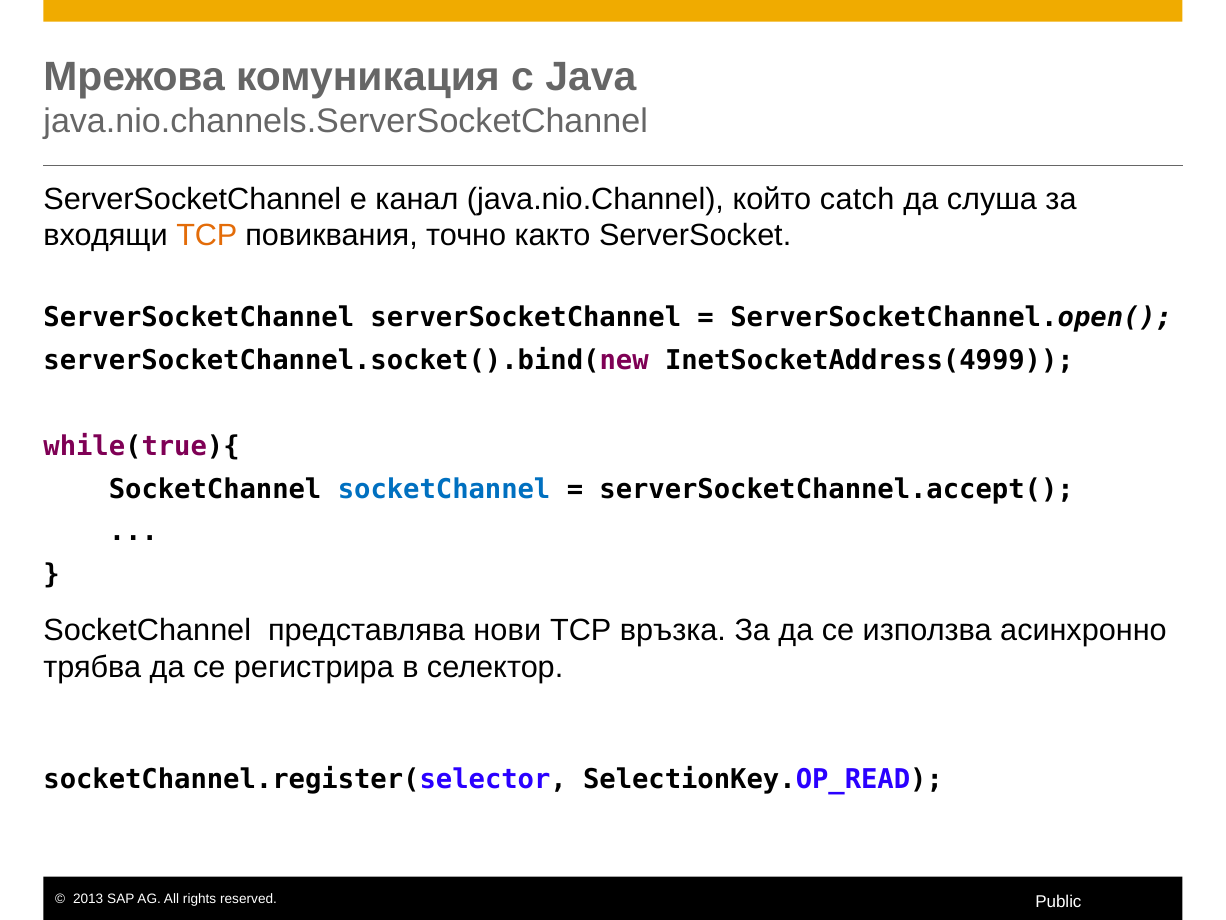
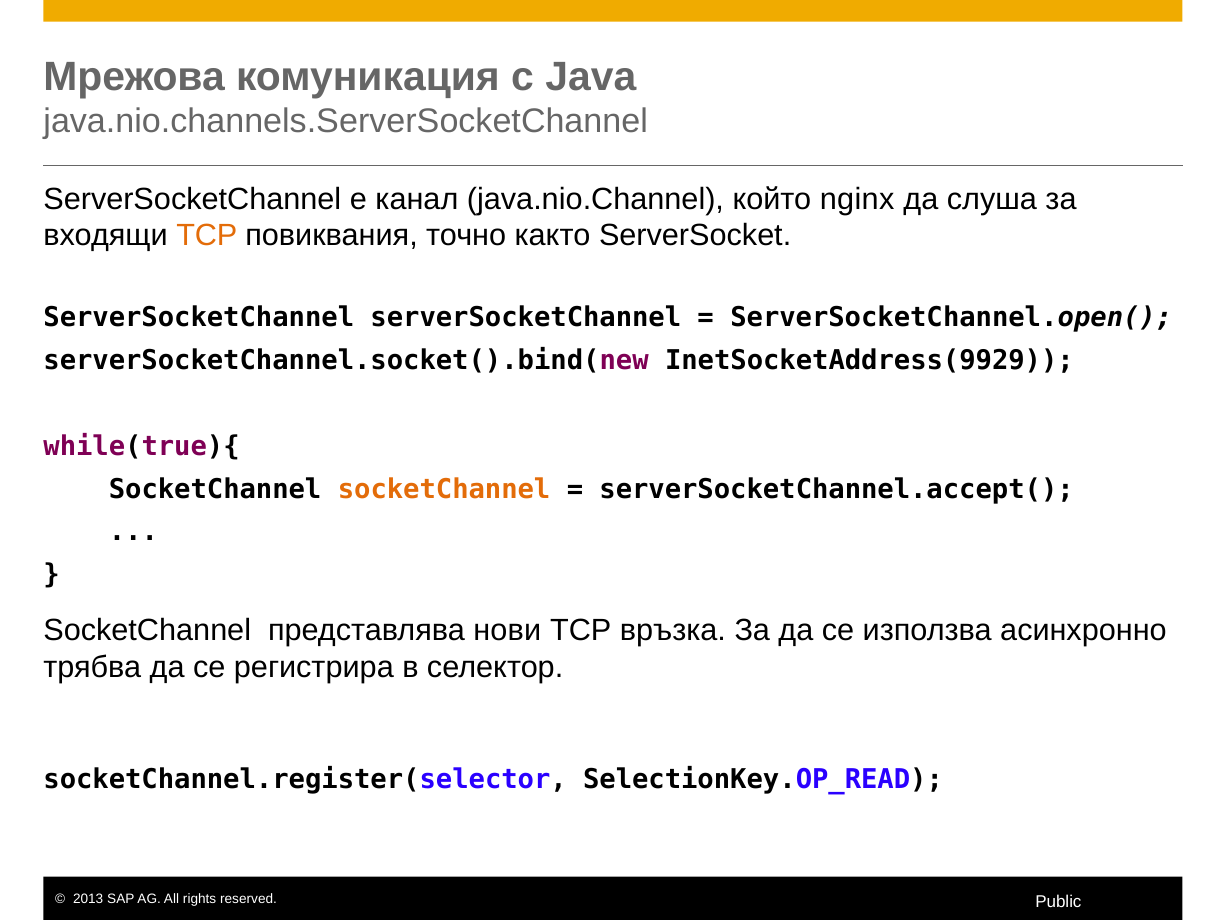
catch: catch -> nginx
InetSocketAddress(4999: InetSocketAddress(4999 -> InetSocketAddress(9929
socketChannel at (444, 489) colour: blue -> orange
